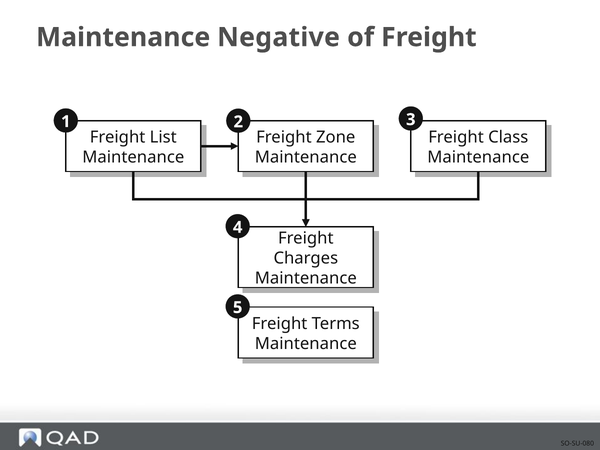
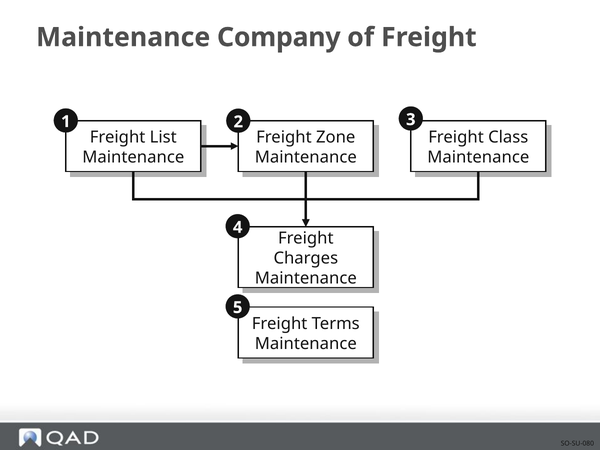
Negative: Negative -> Company
